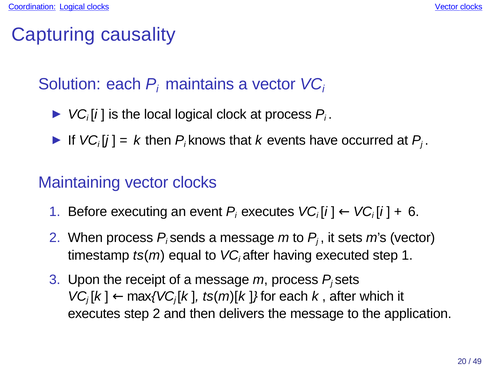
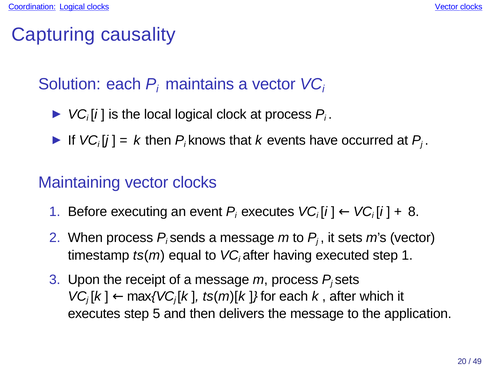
6: 6 -> 8
step 2: 2 -> 5
